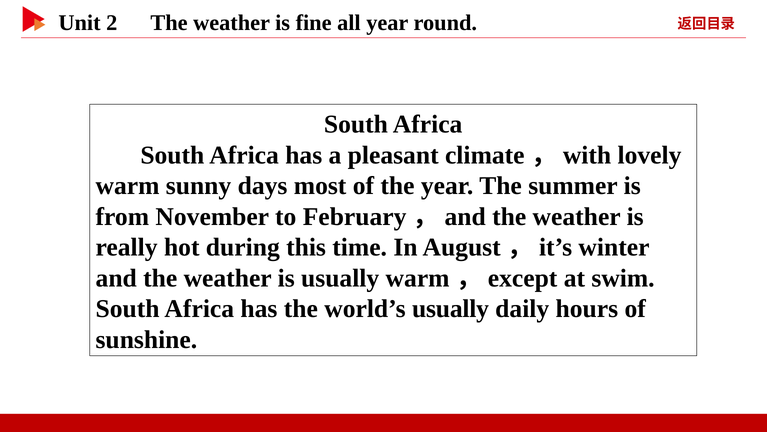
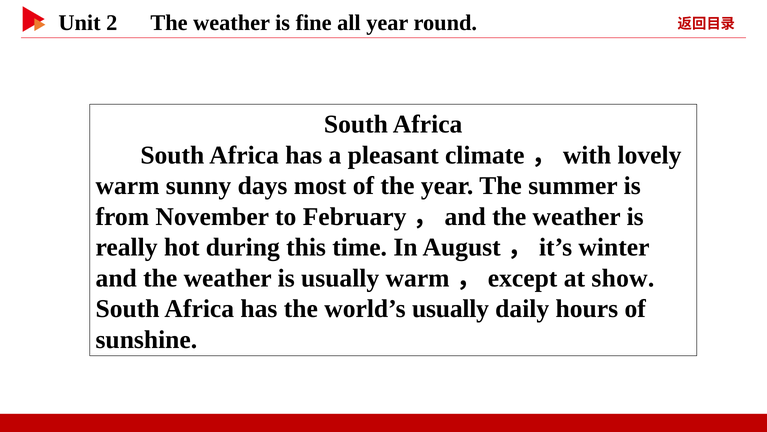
swim: swim -> show
